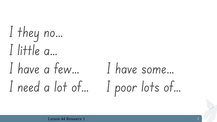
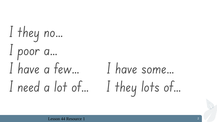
little: little -> poor
of… I poor: poor -> they
